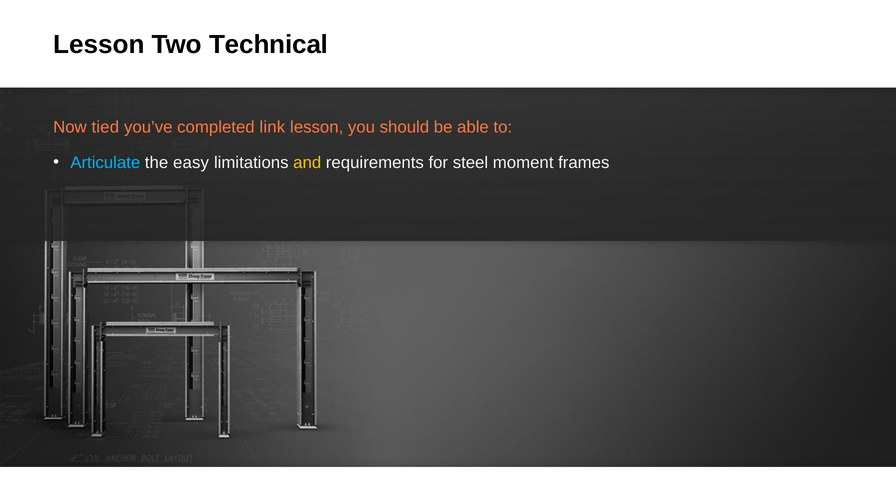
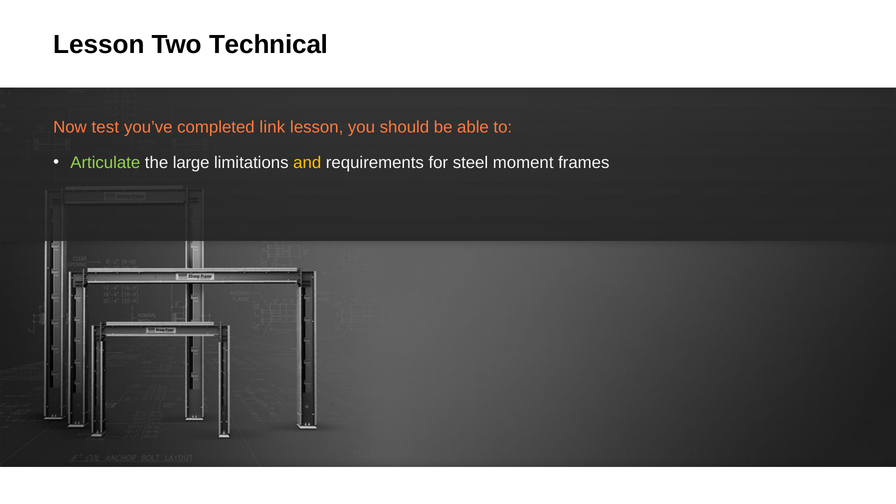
tied: tied -> test
Articulate colour: light blue -> light green
easy: easy -> large
